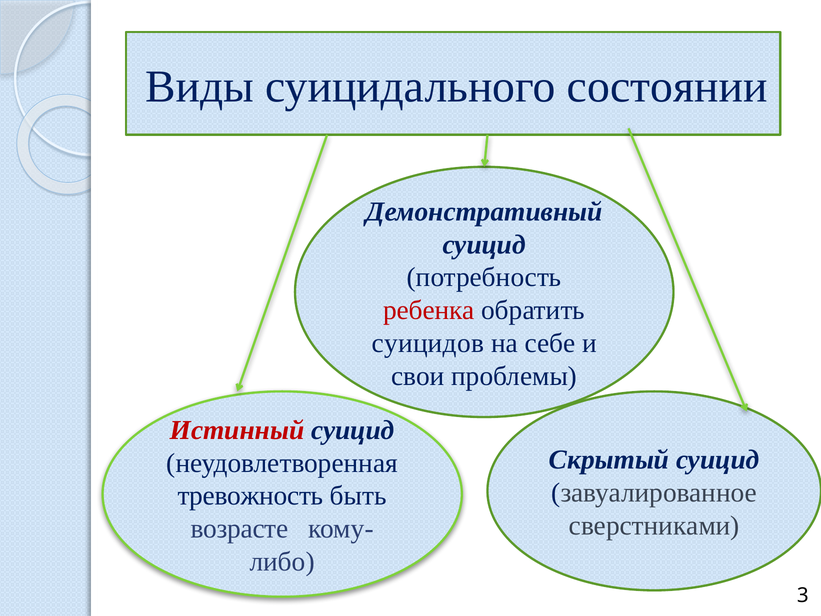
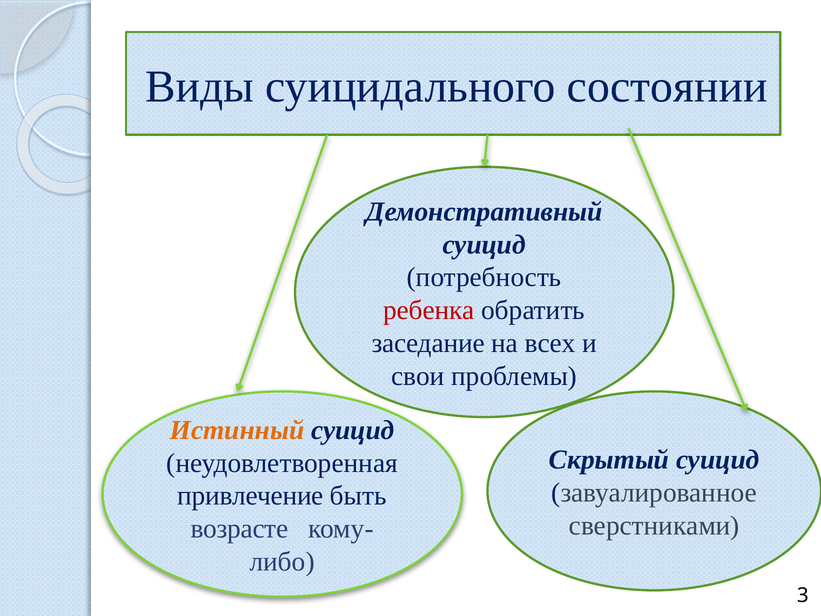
суицидов: суицидов -> заседание
себе: себе -> всех
Истинный colour: red -> orange
тревожность: тревожность -> привлечение
